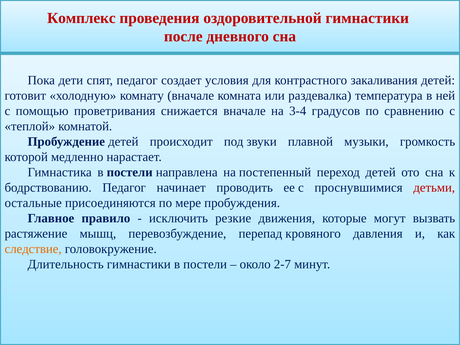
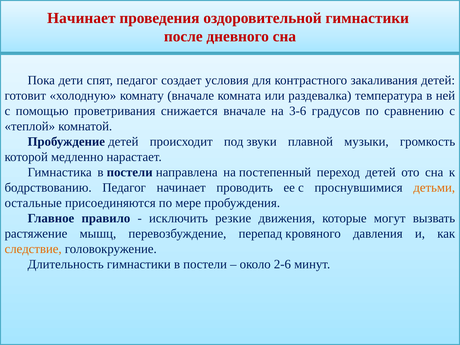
Комплекс at (81, 18): Комплекс -> Начинает
3-4: 3-4 -> 3-6
детьми colour: red -> orange
2-7: 2-7 -> 2-6
